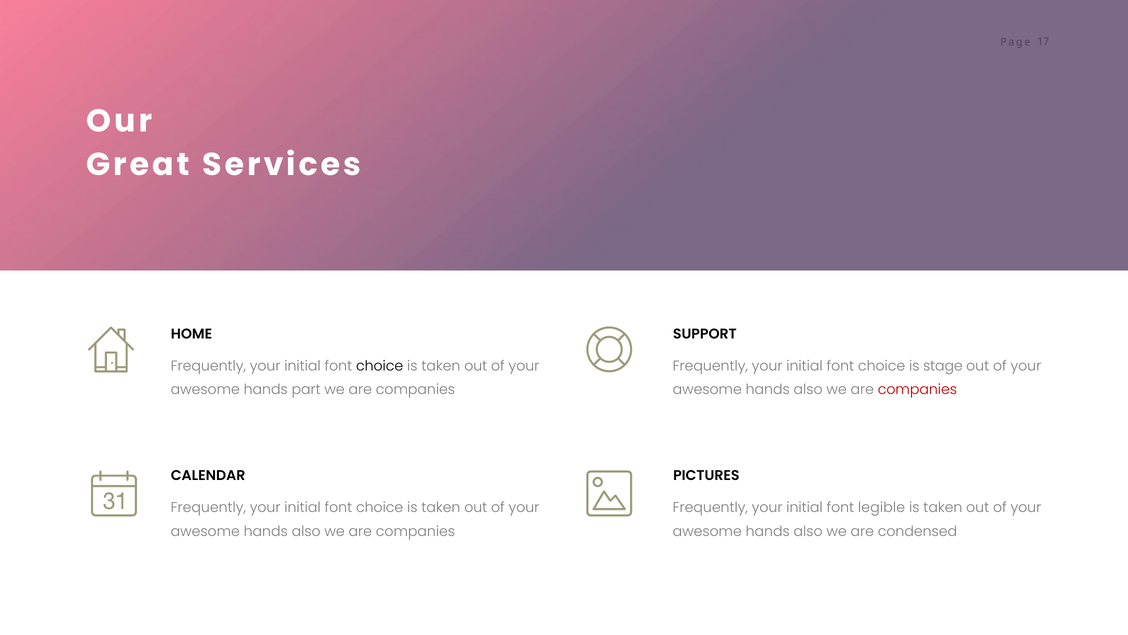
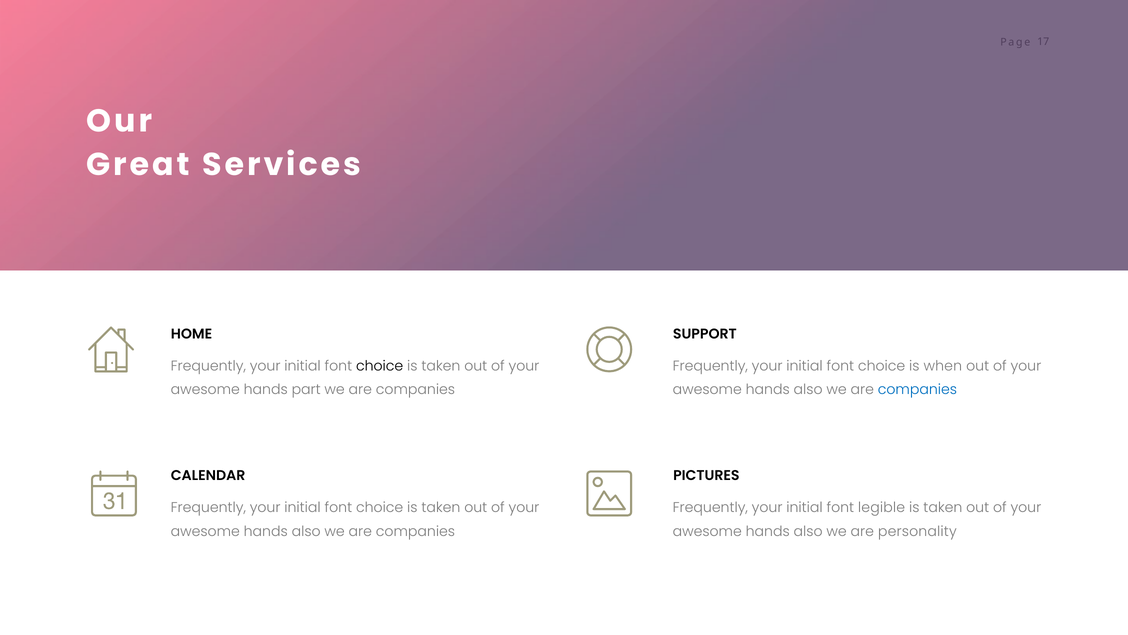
stage: stage -> when
companies at (917, 389) colour: red -> blue
condensed: condensed -> personality
